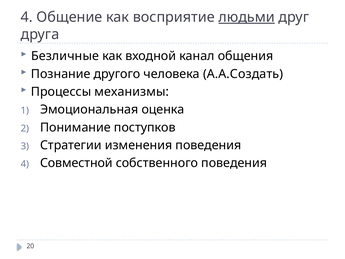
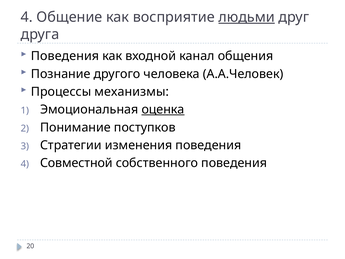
Безличные at (65, 56): Безличные -> Поведения
А.А.Создать: А.А.Создать -> А.А.Человек
оценка underline: none -> present
